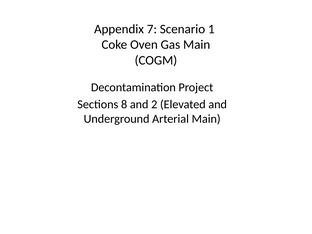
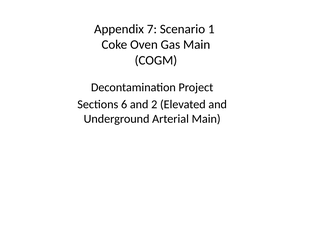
8: 8 -> 6
